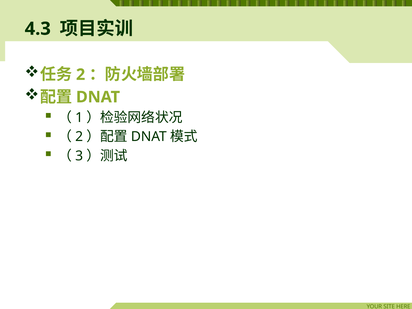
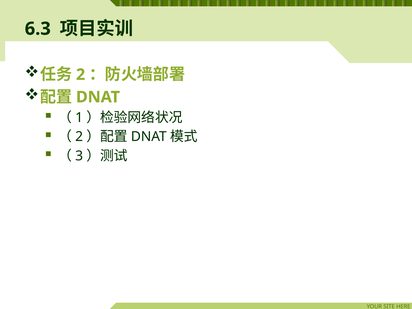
4.3: 4.3 -> 6.3
